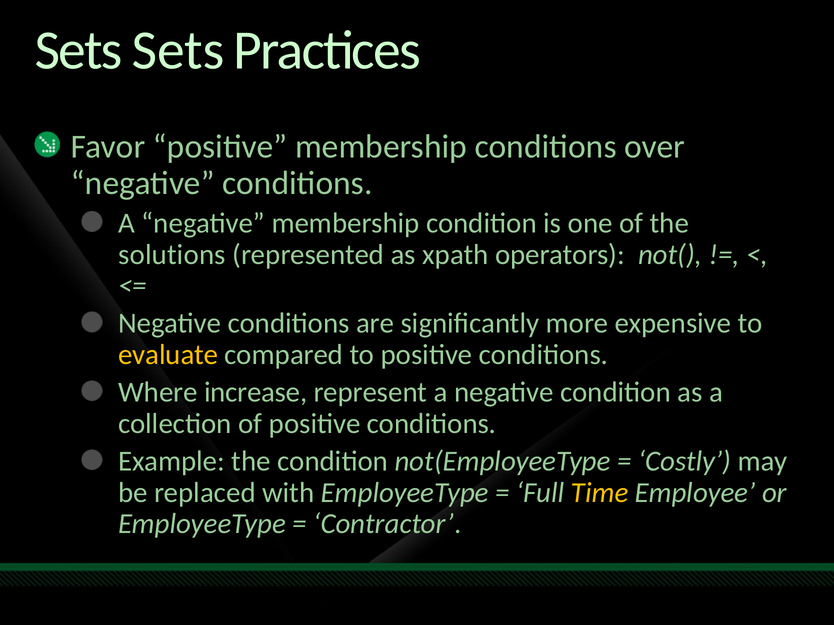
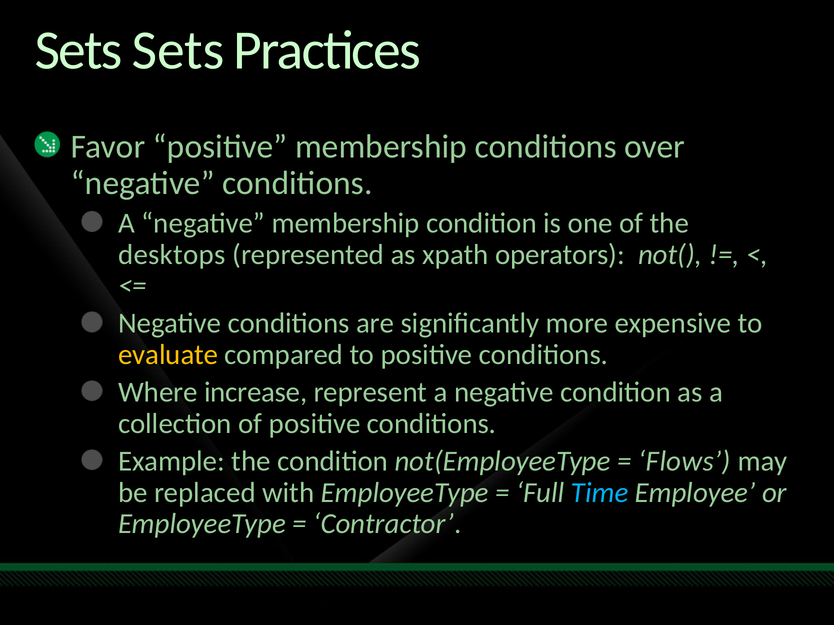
solutions: solutions -> desktops
Costly: Costly -> Flows
Time colour: yellow -> light blue
